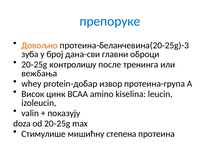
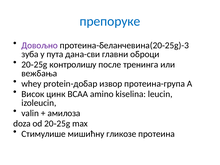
Довољно colour: orange -> purple
број: број -> пута
показују: показују -> амилоза
степена: степена -> гликозе
